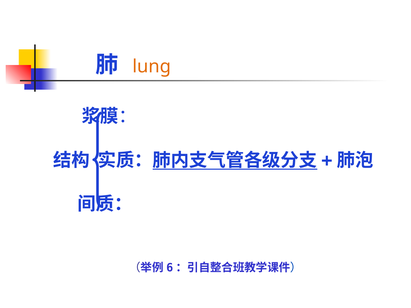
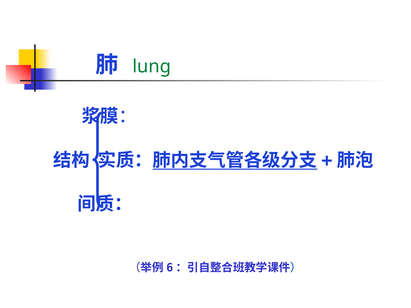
lung colour: orange -> green
